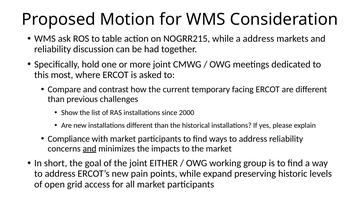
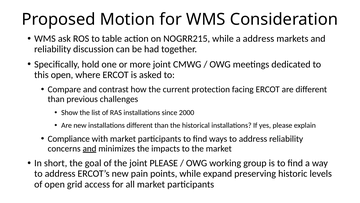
this most: most -> open
temporary: temporary -> protection
joint EITHER: EITHER -> PLEASE
